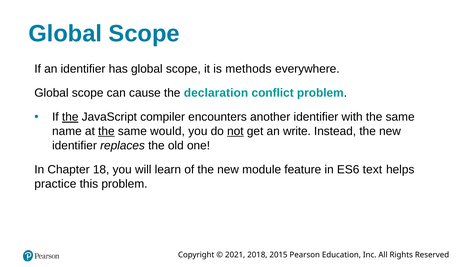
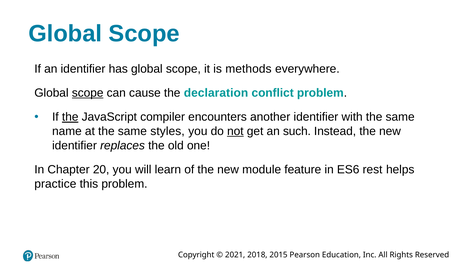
scope at (88, 93) underline: none -> present
the at (106, 131) underline: present -> none
would: would -> styles
write: write -> such
18: 18 -> 20
text: text -> rest
